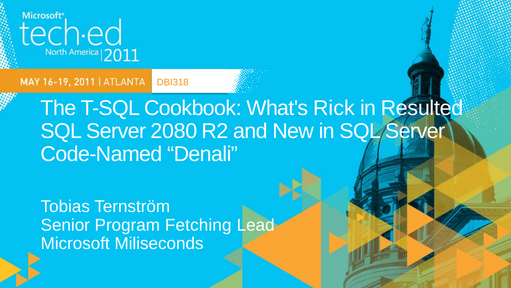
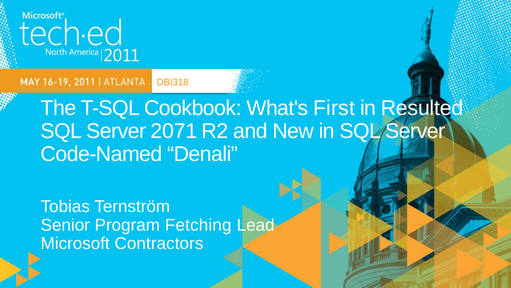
Rick: Rick -> First
2080: 2080 -> 2071
Miliseconds: Miliseconds -> Contractors
